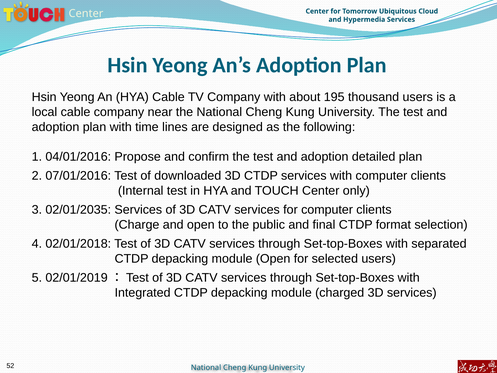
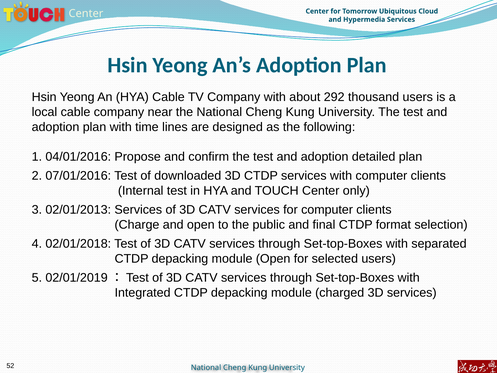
195: 195 -> 292
02/01/2035: 02/01/2035 -> 02/01/2013
